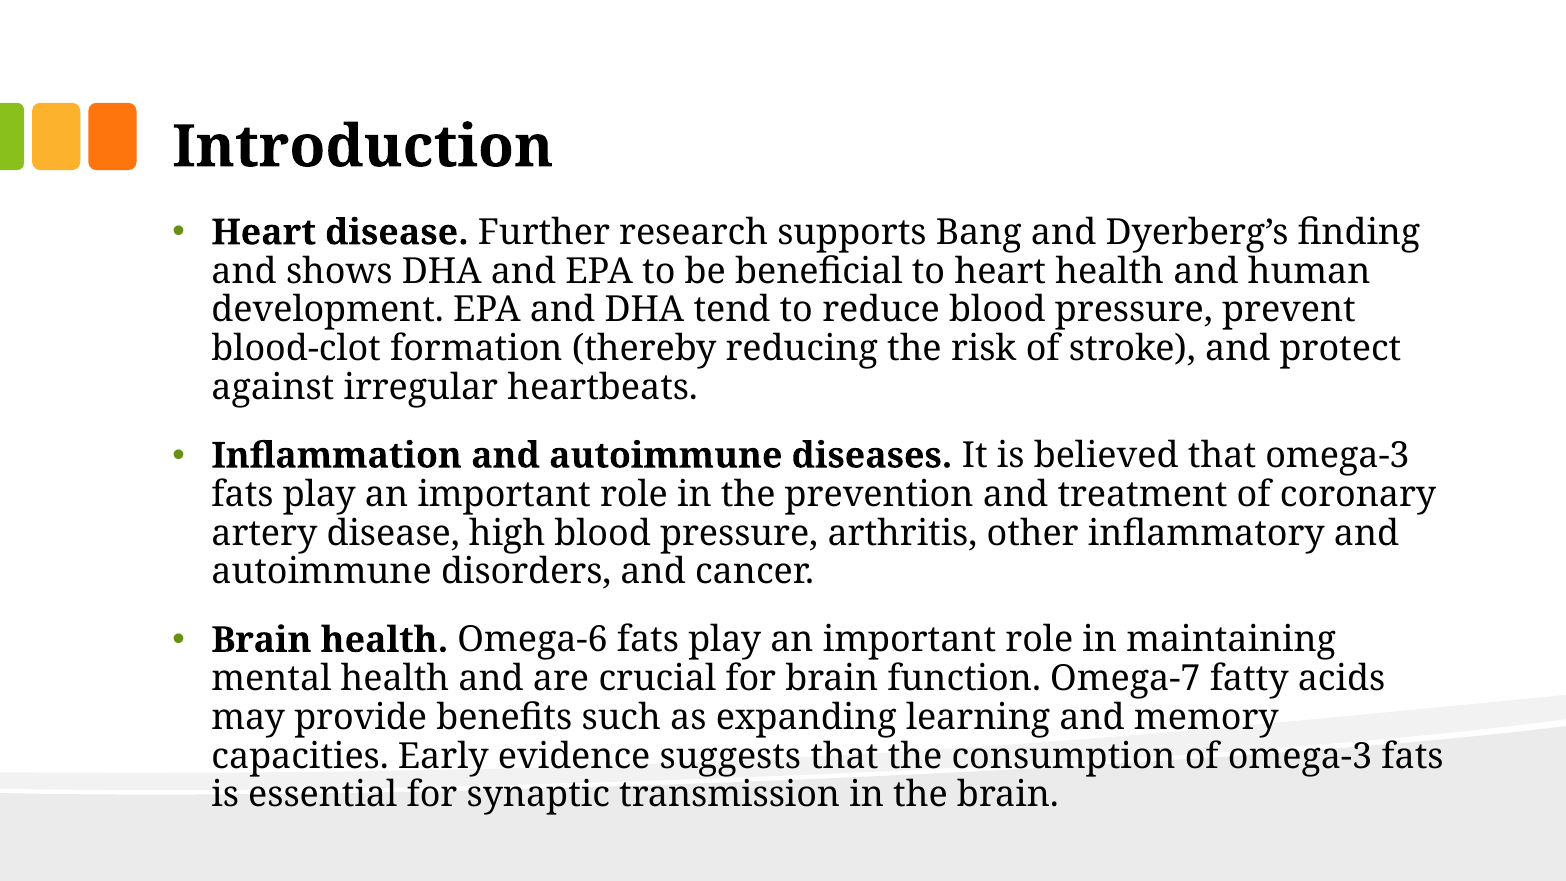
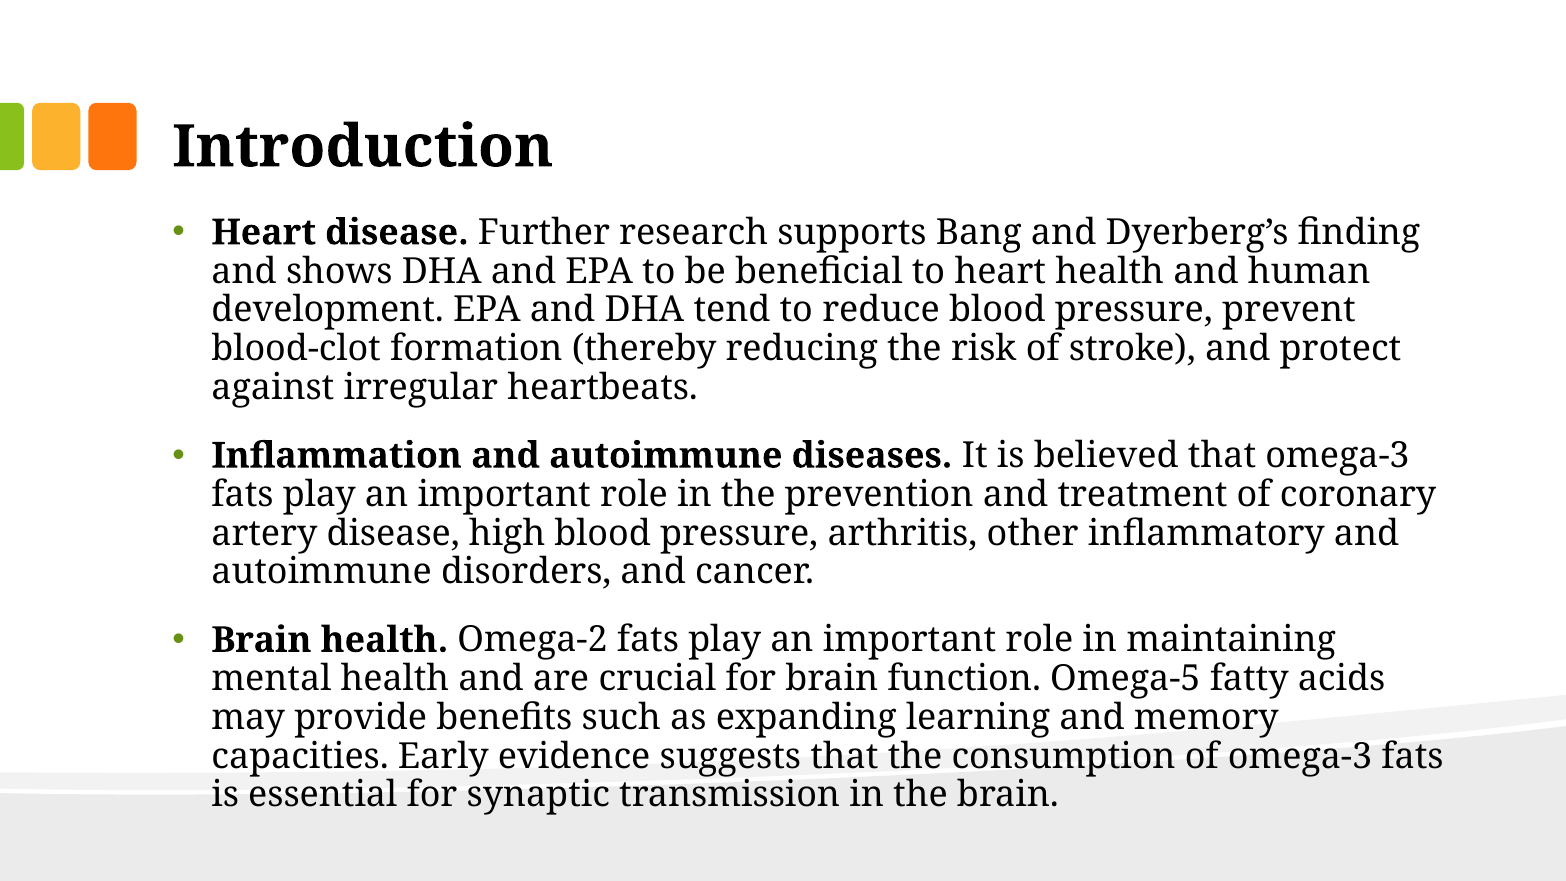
Omega-6: Omega-6 -> Omega-2
Omega-7: Omega-7 -> Omega-5
